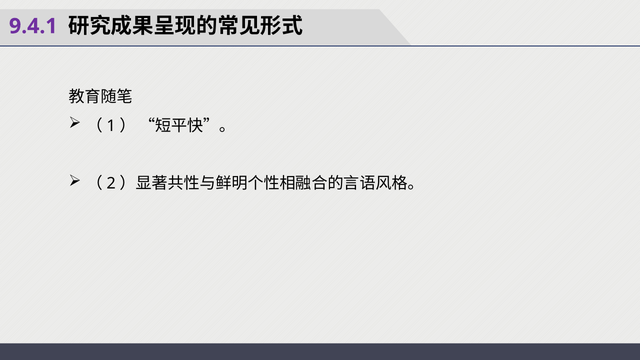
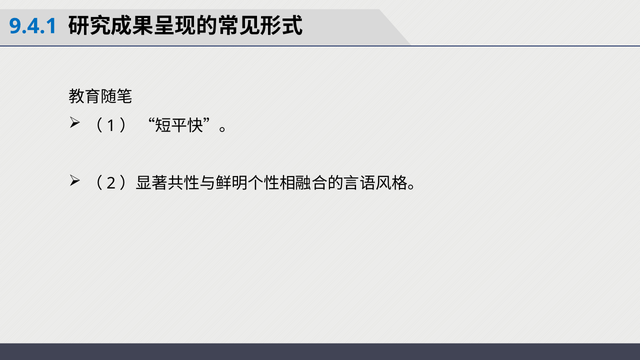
9.4.1 colour: purple -> blue
